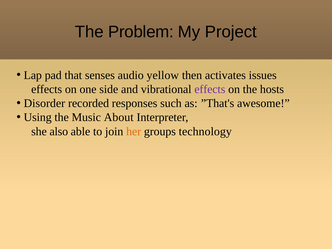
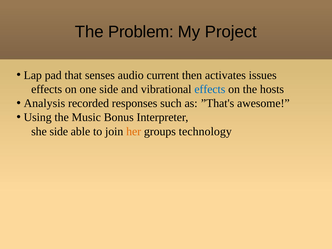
yellow: yellow -> current
effects at (210, 89) colour: purple -> blue
Disorder: Disorder -> Analysis
About: About -> Bonus
she also: also -> side
